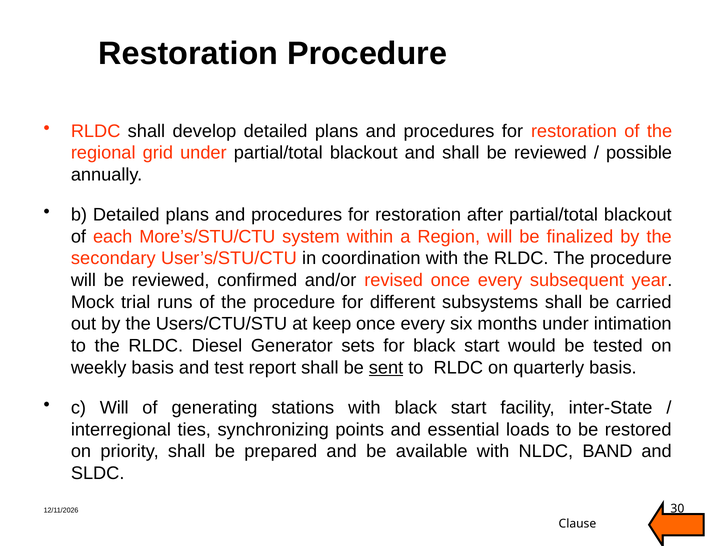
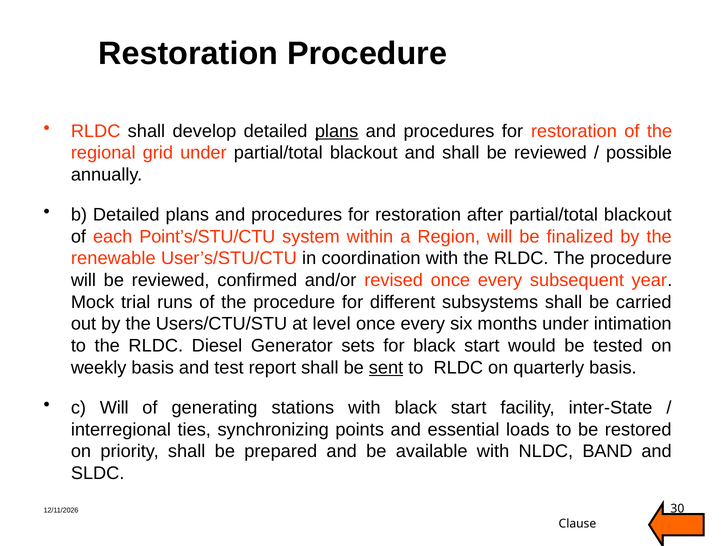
plans at (337, 131) underline: none -> present
More’s/STU/CTU: More’s/STU/CTU -> Point’s/STU/CTU
secondary: secondary -> renewable
keep: keep -> level
